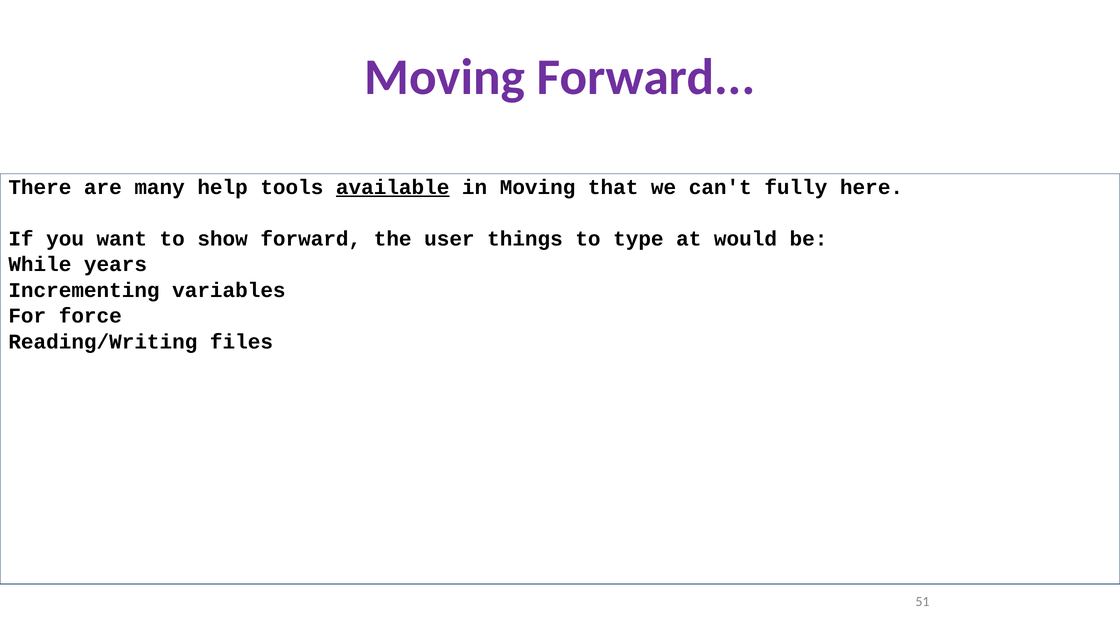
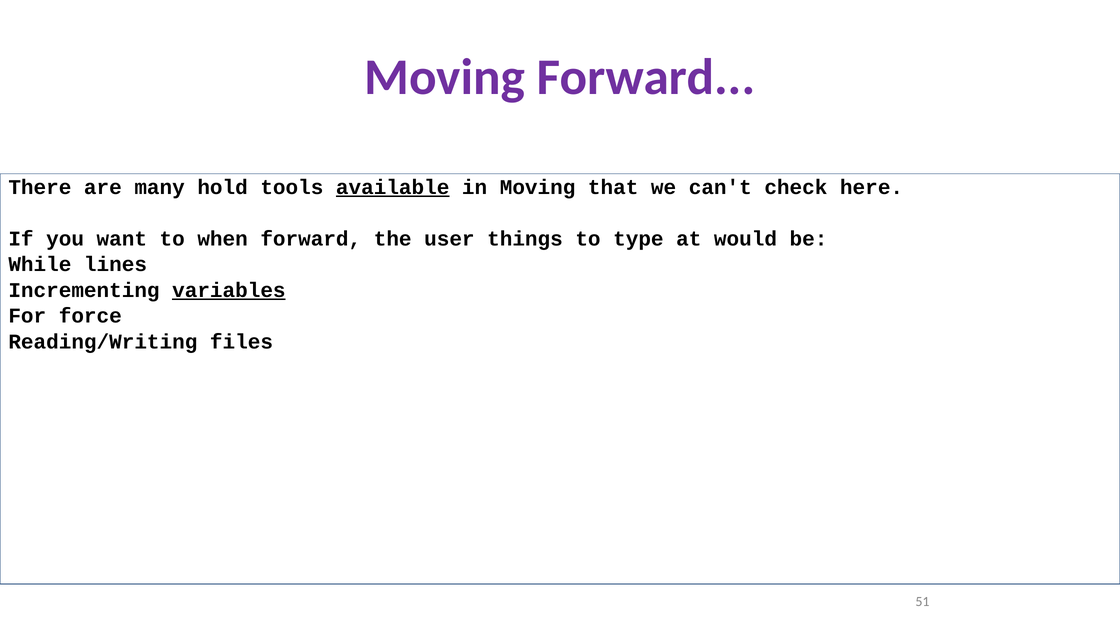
help: help -> hold
fully: fully -> check
show: show -> when
years: years -> lines
variables underline: none -> present
